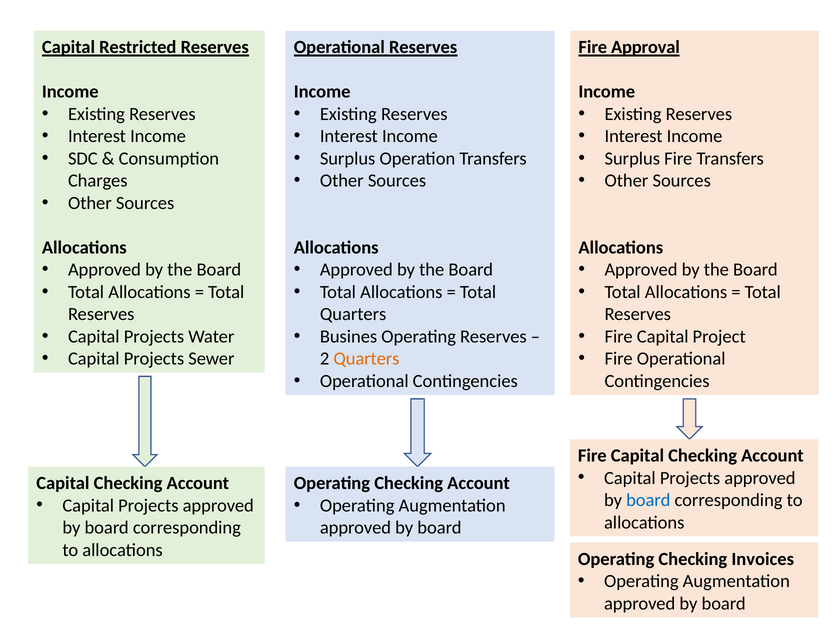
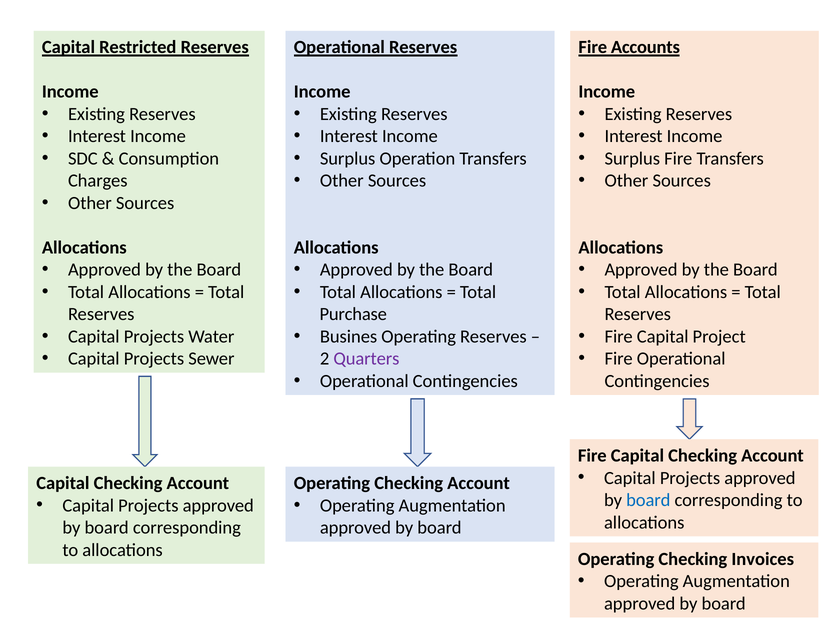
Approval: Approval -> Accounts
Quarters at (353, 314): Quarters -> Purchase
Quarters at (366, 359) colour: orange -> purple
